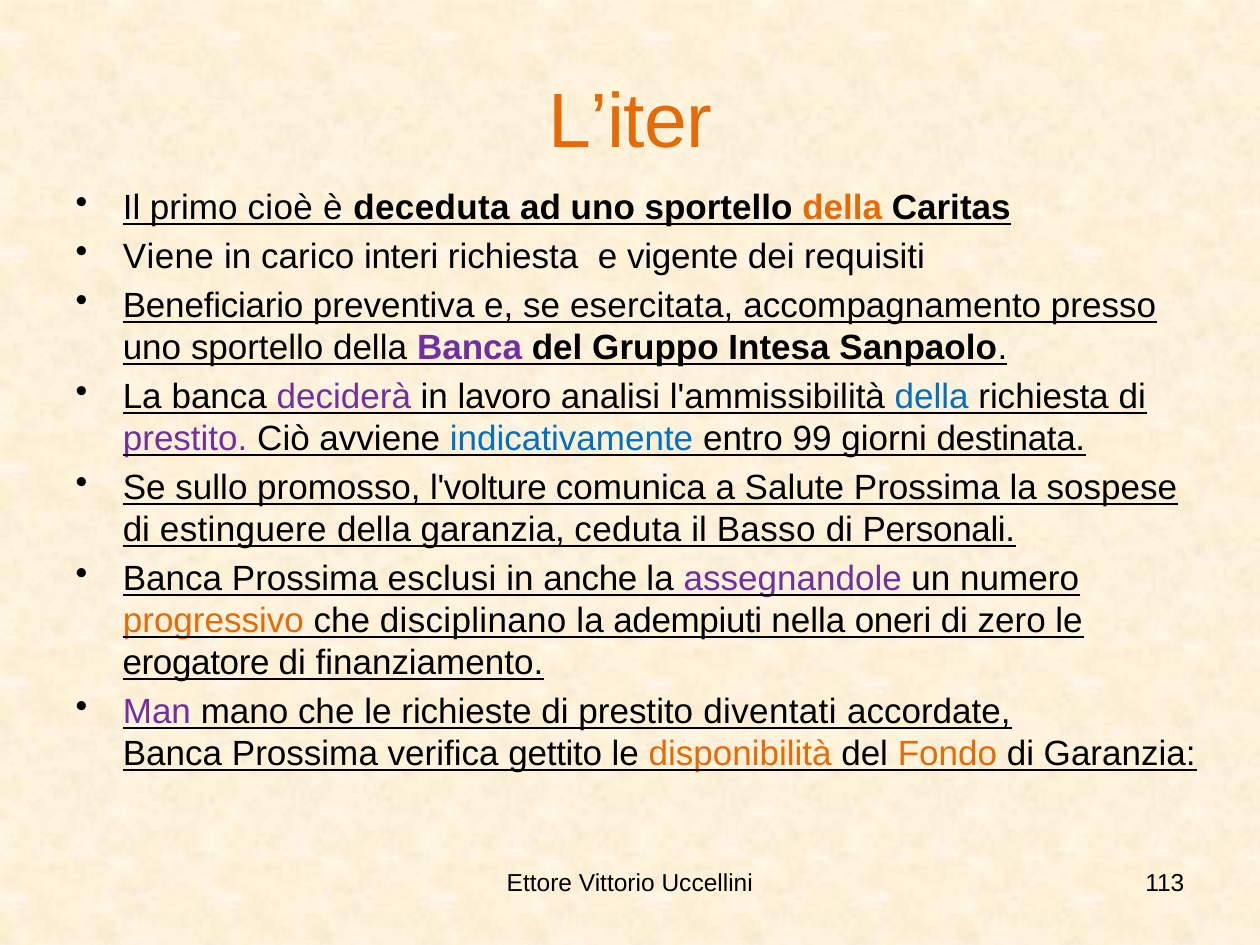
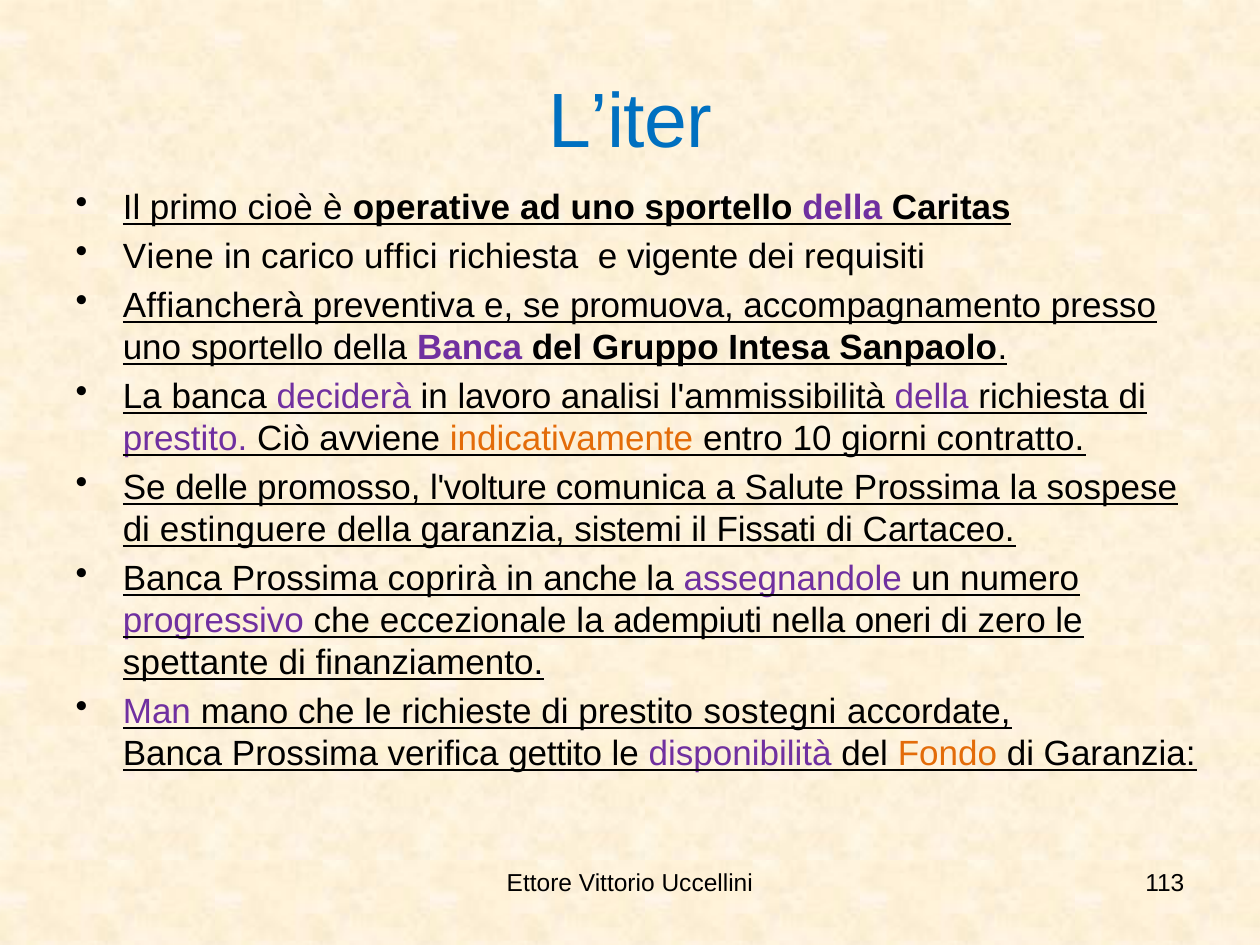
L’iter colour: orange -> blue
deceduta: deceduta -> operative
della at (842, 208) colour: orange -> purple
interi: interi -> uffici
Beneficiario: Beneficiario -> Affiancherà
esercitata: esercitata -> promuova
della at (932, 397) colour: blue -> purple
indicativamente colour: blue -> orange
99: 99 -> 10
destinata: destinata -> contratto
sullo: sullo -> delle
ceduta: ceduta -> sistemi
Basso: Basso -> Fissati
Personali: Personali -> Cartaceo
esclusi: esclusi -> coprirà
progressivo colour: orange -> purple
disciplinano: disciplinano -> eccezionale
erogatore: erogatore -> spettante
diventati: diventati -> sostegni
disponibilità colour: orange -> purple
